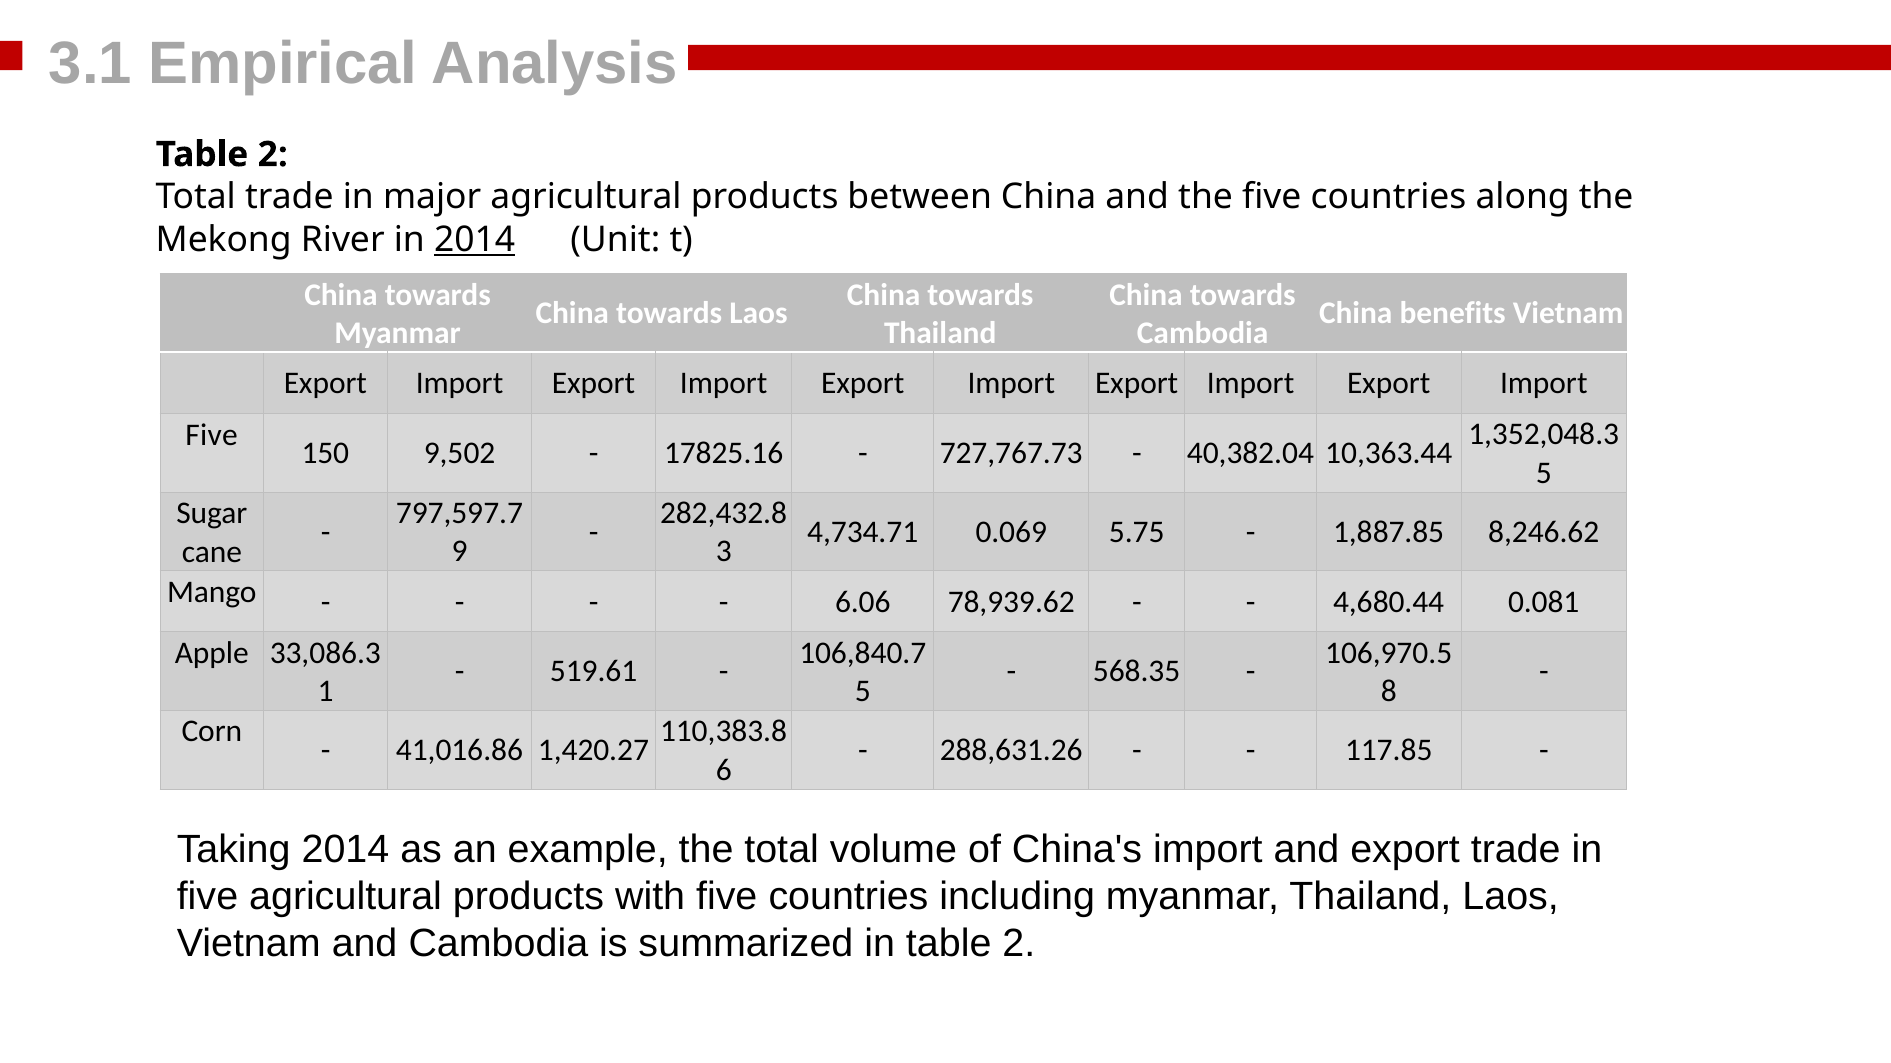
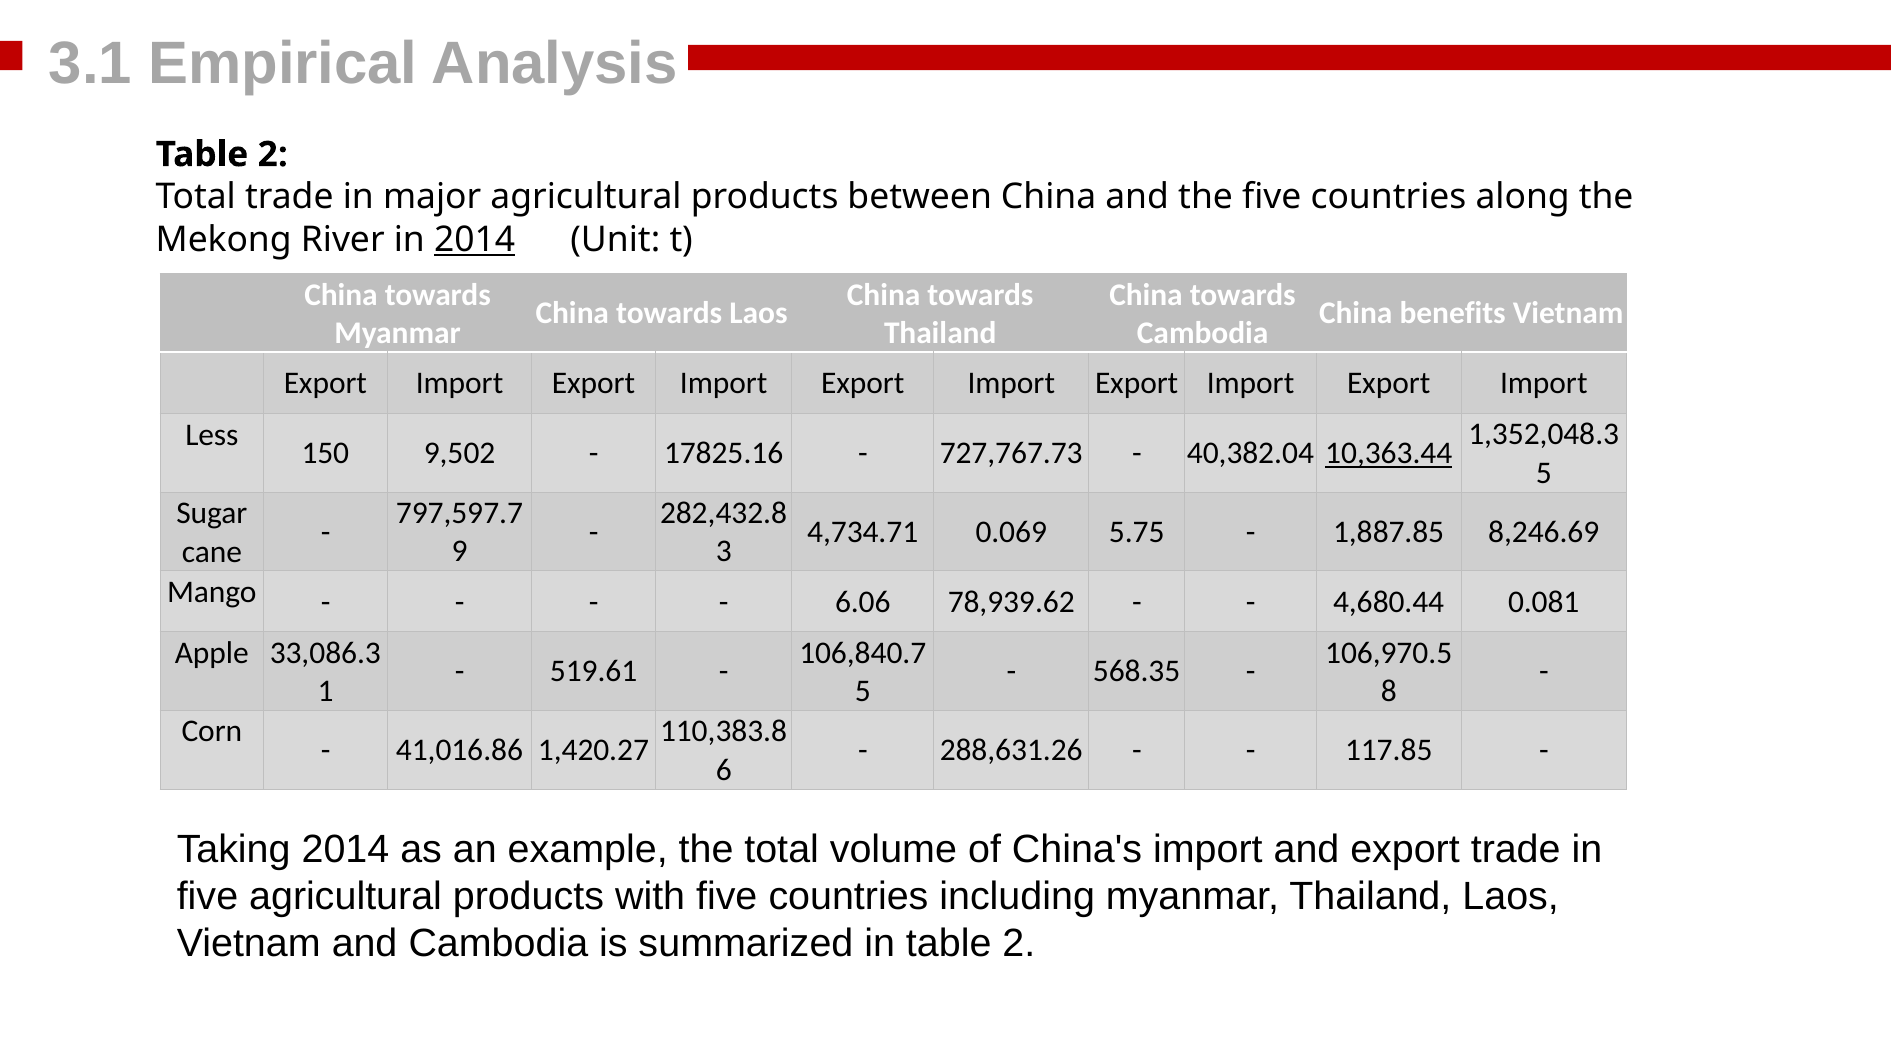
Five at (212, 435): Five -> Less
10,363.44 underline: none -> present
8,246.62: 8,246.62 -> 8,246.69
